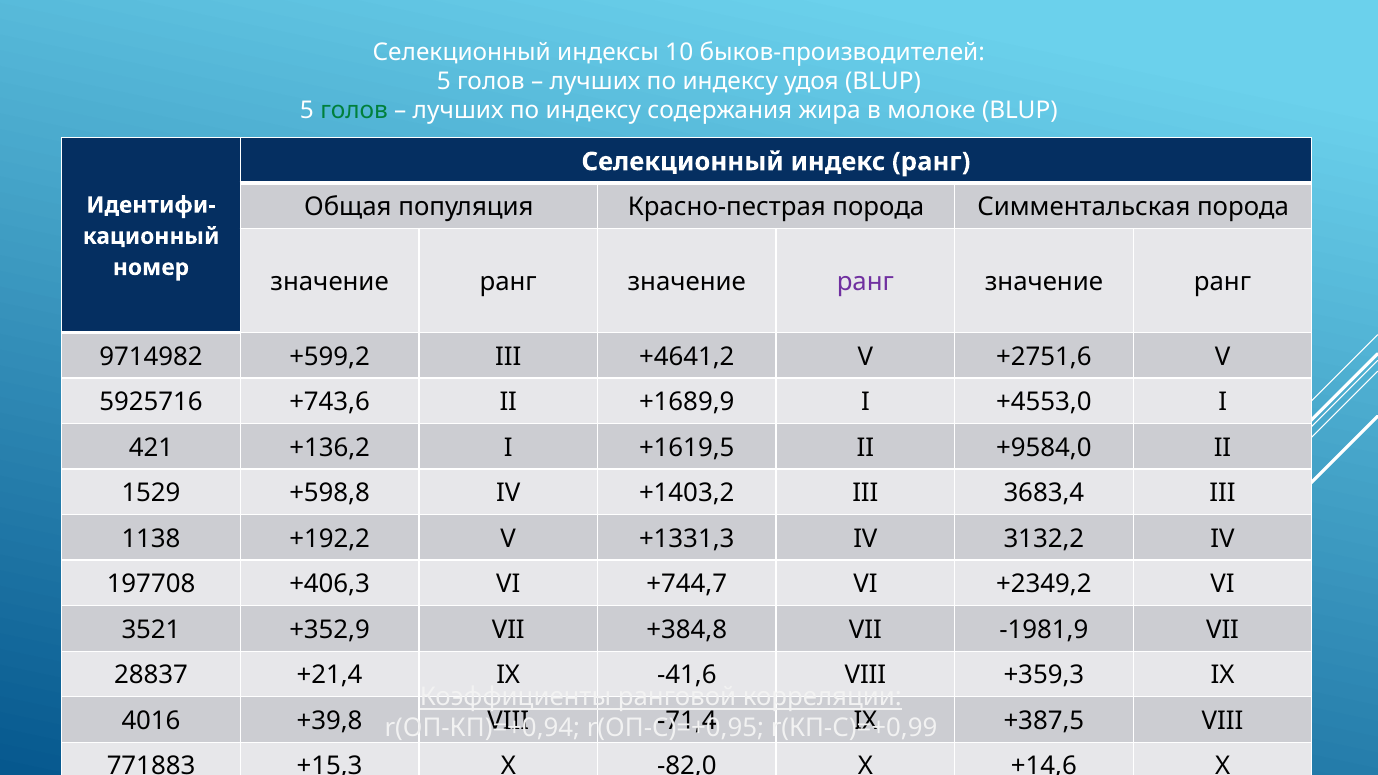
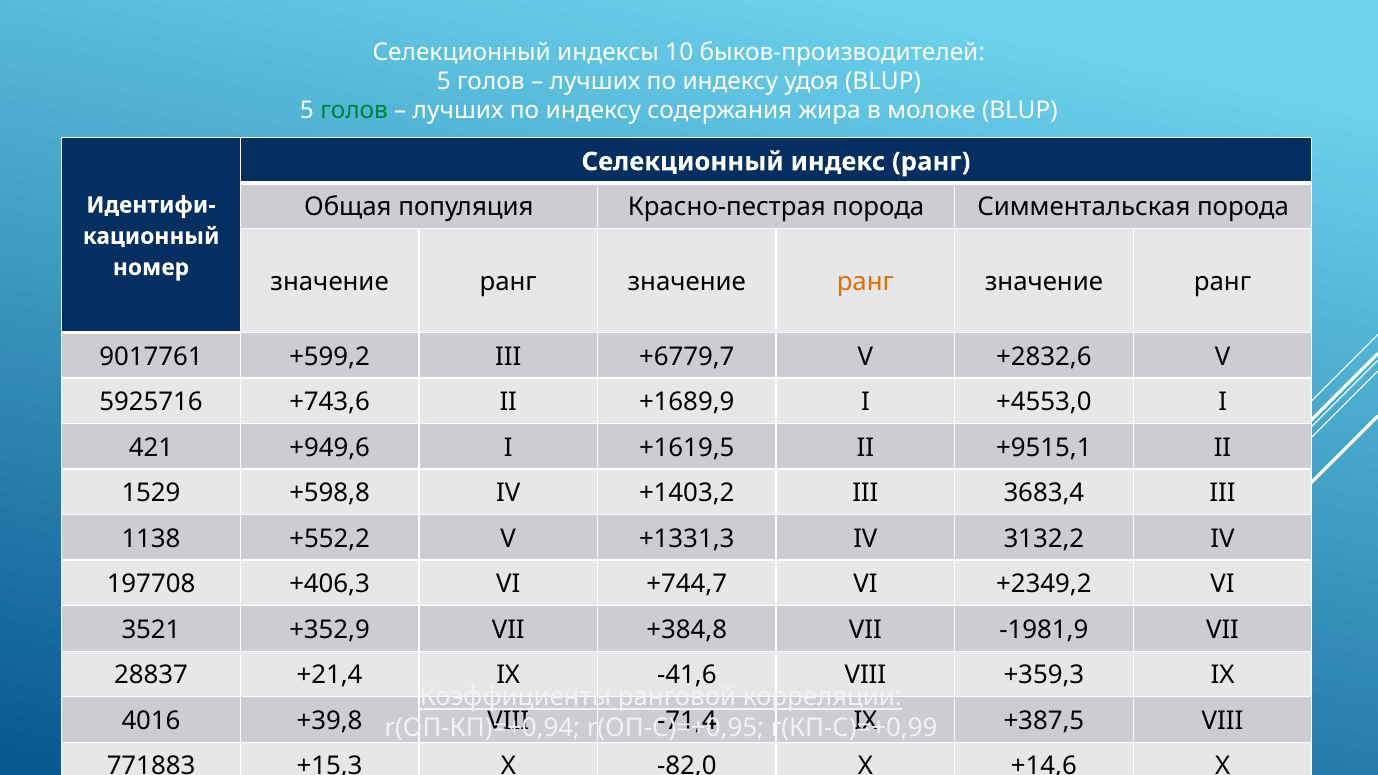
ранг at (865, 282) colour: purple -> orange
9714982: 9714982 -> 9017761
+4641,2: +4641,2 -> +6779,7
+2751,6: +2751,6 -> +2832,6
+136,2: +136,2 -> +949,6
+9584,0: +9584,0 -> +9515,1
+192,2: +192,2 -> +552,2
